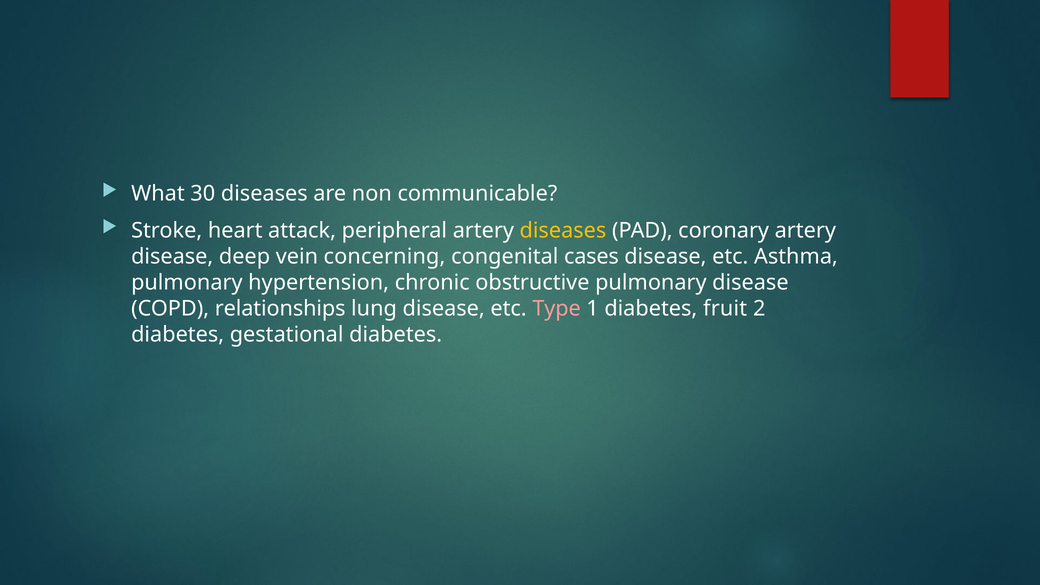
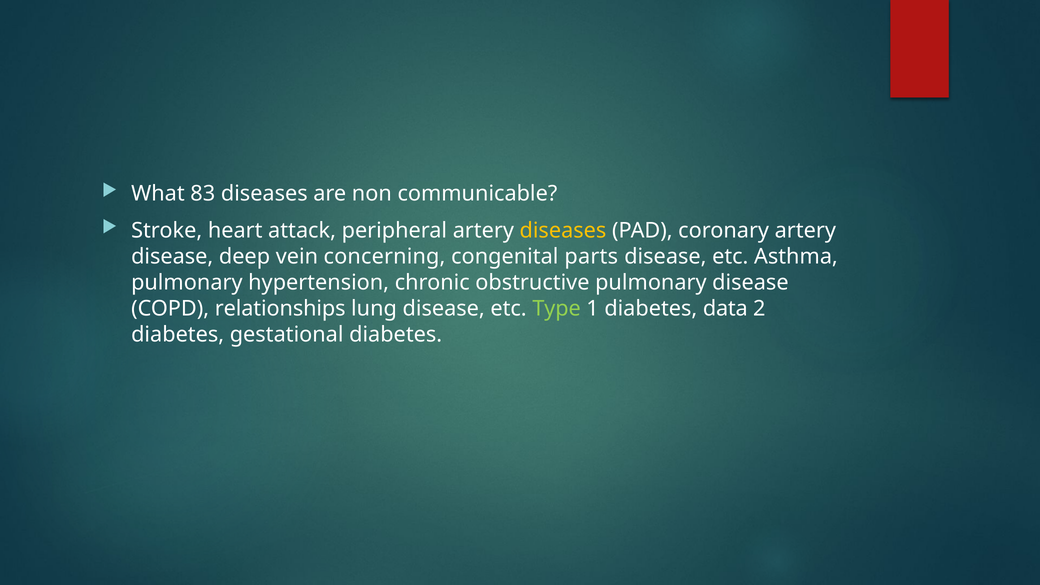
30: 30 -> 83
cases: cases -> parts
Type colour: pink -> light green
fruit: fruit -> data
